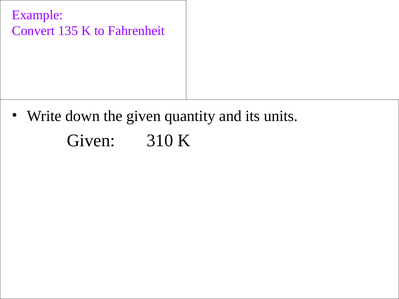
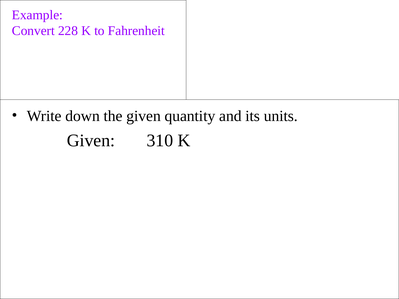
135: 135 -> 228
